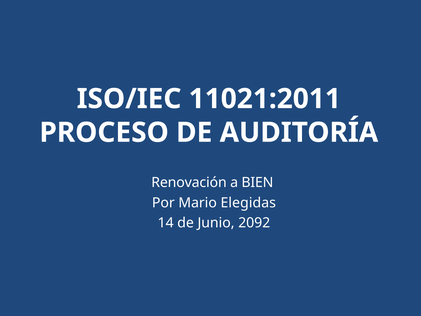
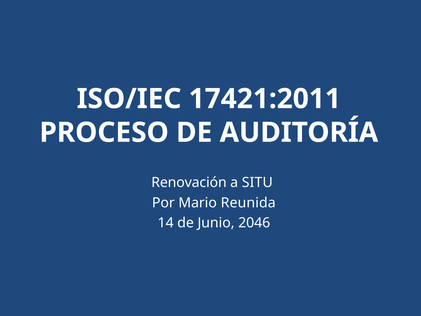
11021:2011: 11021:2011 -> 17421:2011
BIEN: BIEN -> SITU
Elegidas: Elegidas -> Reunida
2092: 2092 -> 2046
